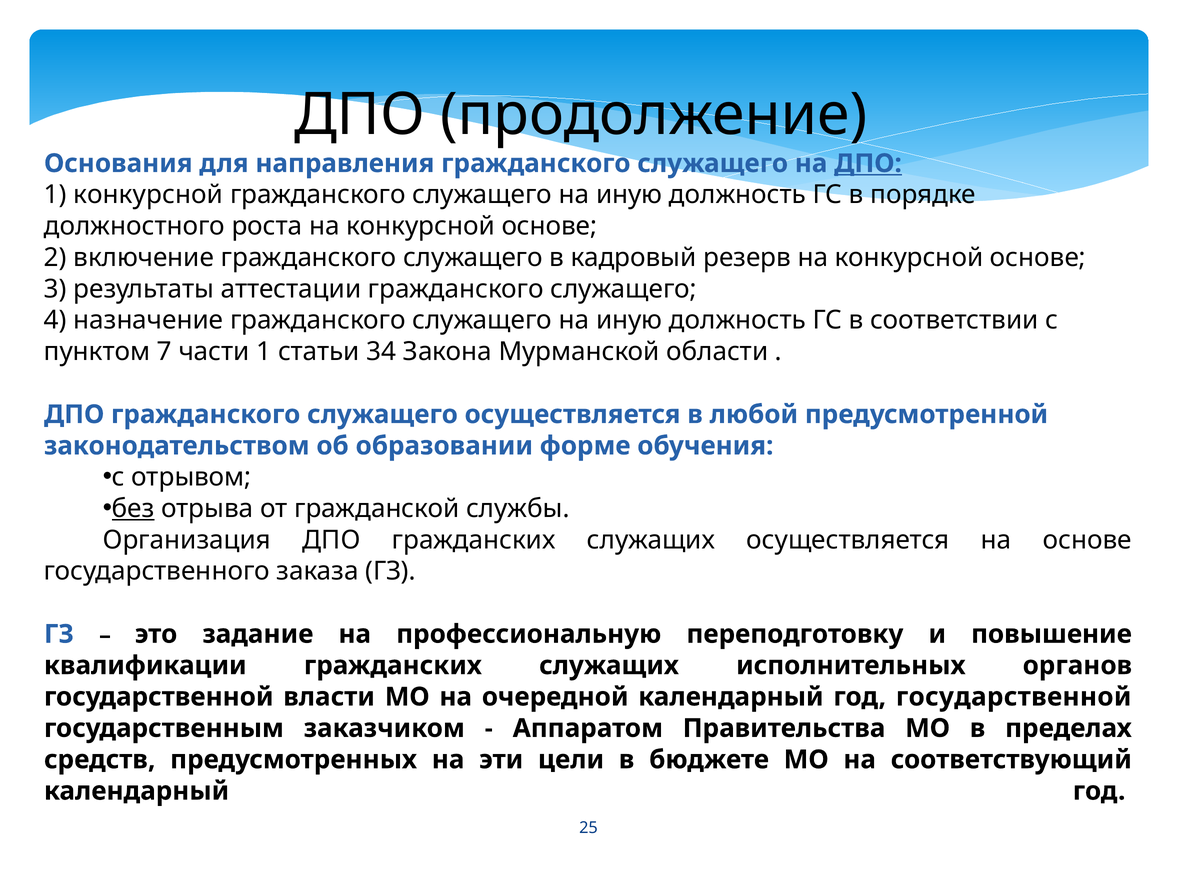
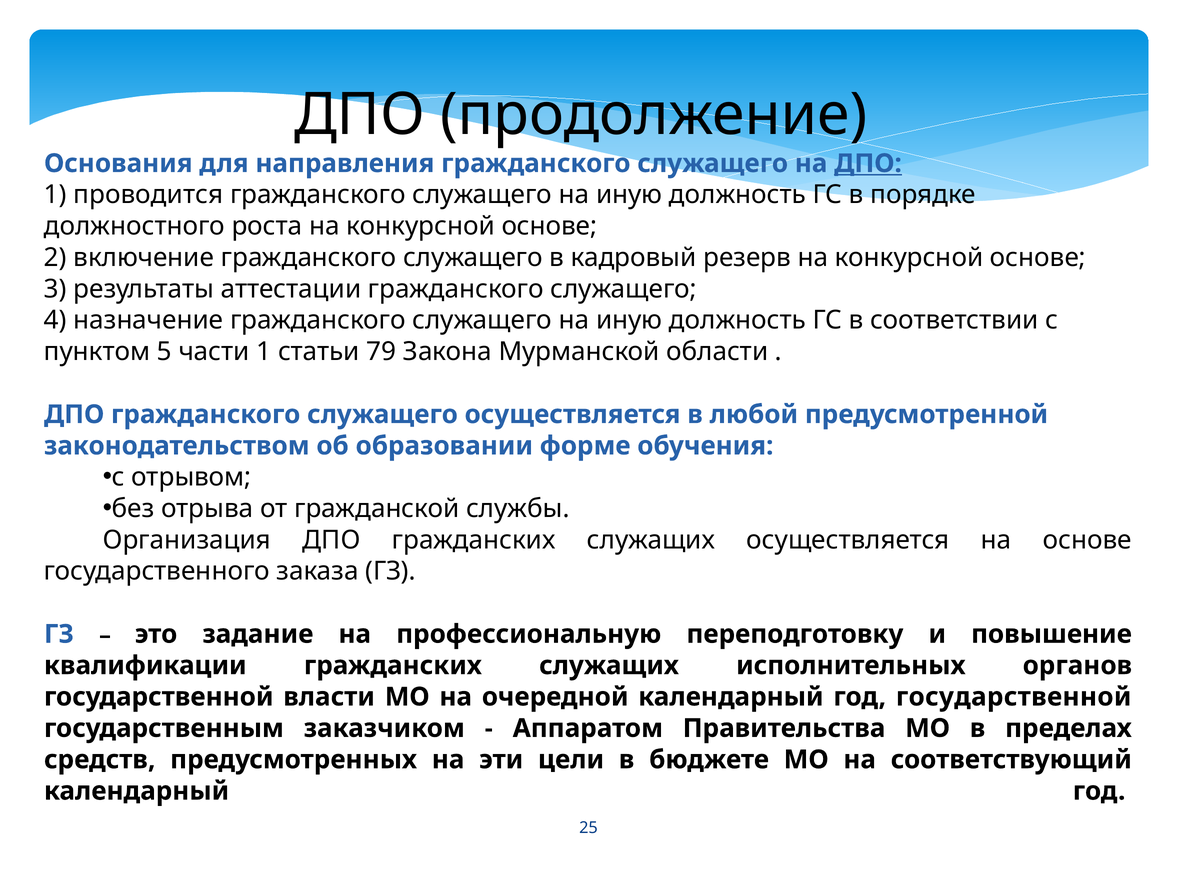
1 конкурсной: конкурсной -> проводится
7: 7 -> 5
34: 34 -> 79
без underline: present -> none
